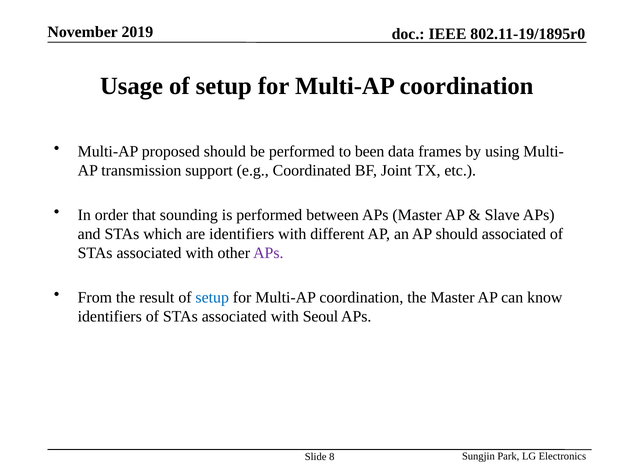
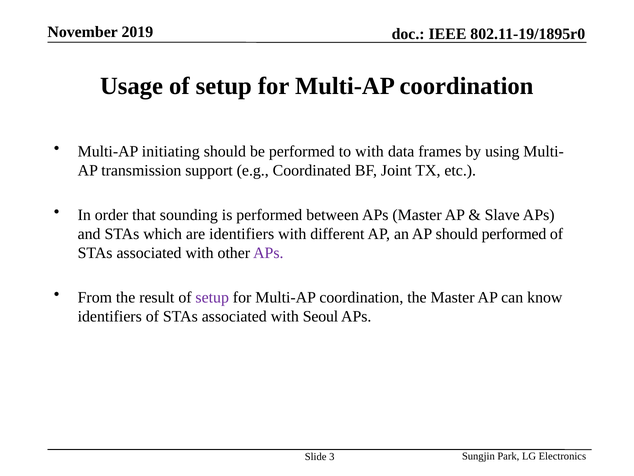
proposed: proposed -> initiating
to been: been -> with
should associated: associated -> performed
setup at (212, 297) colour: blue -> purple
8: 8 -> 3
